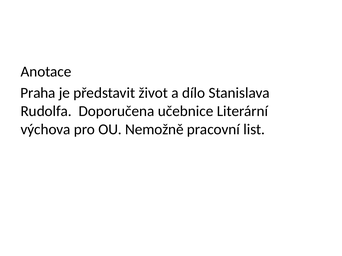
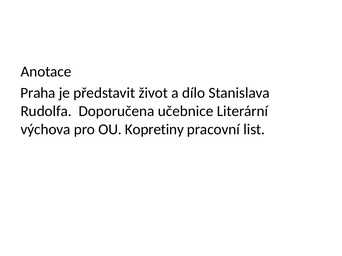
Nemožně: Nemožně -> Kopretiny
